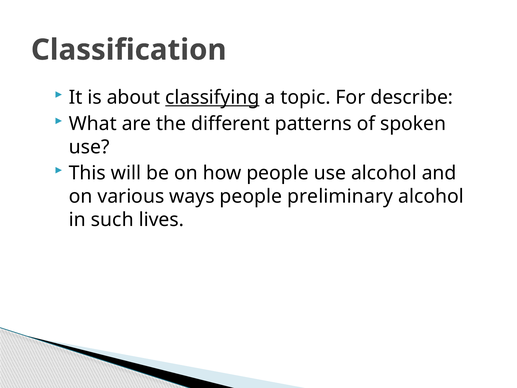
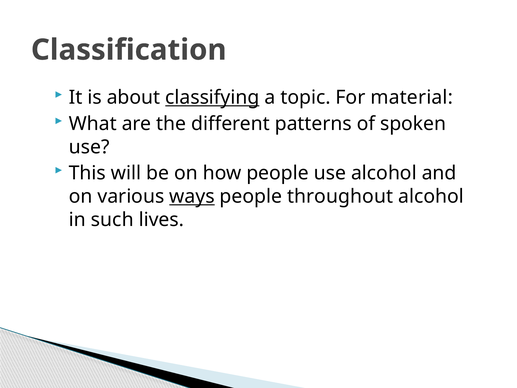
describe: describe -> material
ways underline: none -> present
preliminary: preliminary -> throughout
